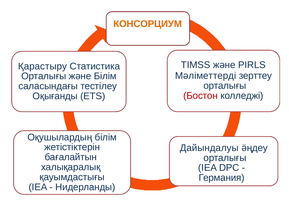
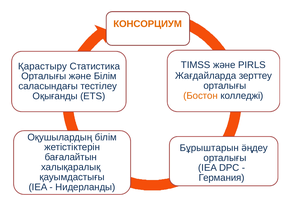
Мәліметтерді: Мәліметтерді -> Жағдайларда
Бостон colour: red -> orange
Дайындалуы: Дайындалуы -> Бұрыштарын
